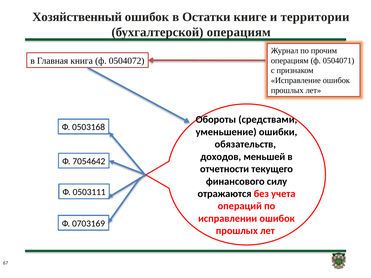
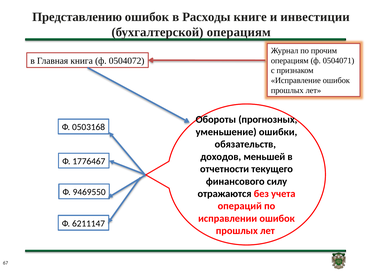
Хозяйственный: Хозяйственный -> Представлению
Остатки: Остатки -> Расходы
территории: территории -> инвестиции
средствами: средствами -> прогнозных
7054642: 7054642 -> 1776467
0503111: 0503111 -> 9469550
0703169: 0703169 -> 6211147
